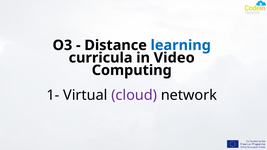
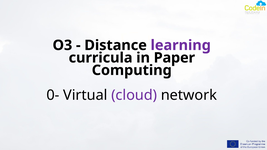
learning colour: blue -> purple
Video: Video -> Paper
1-: 1- -> 0-
